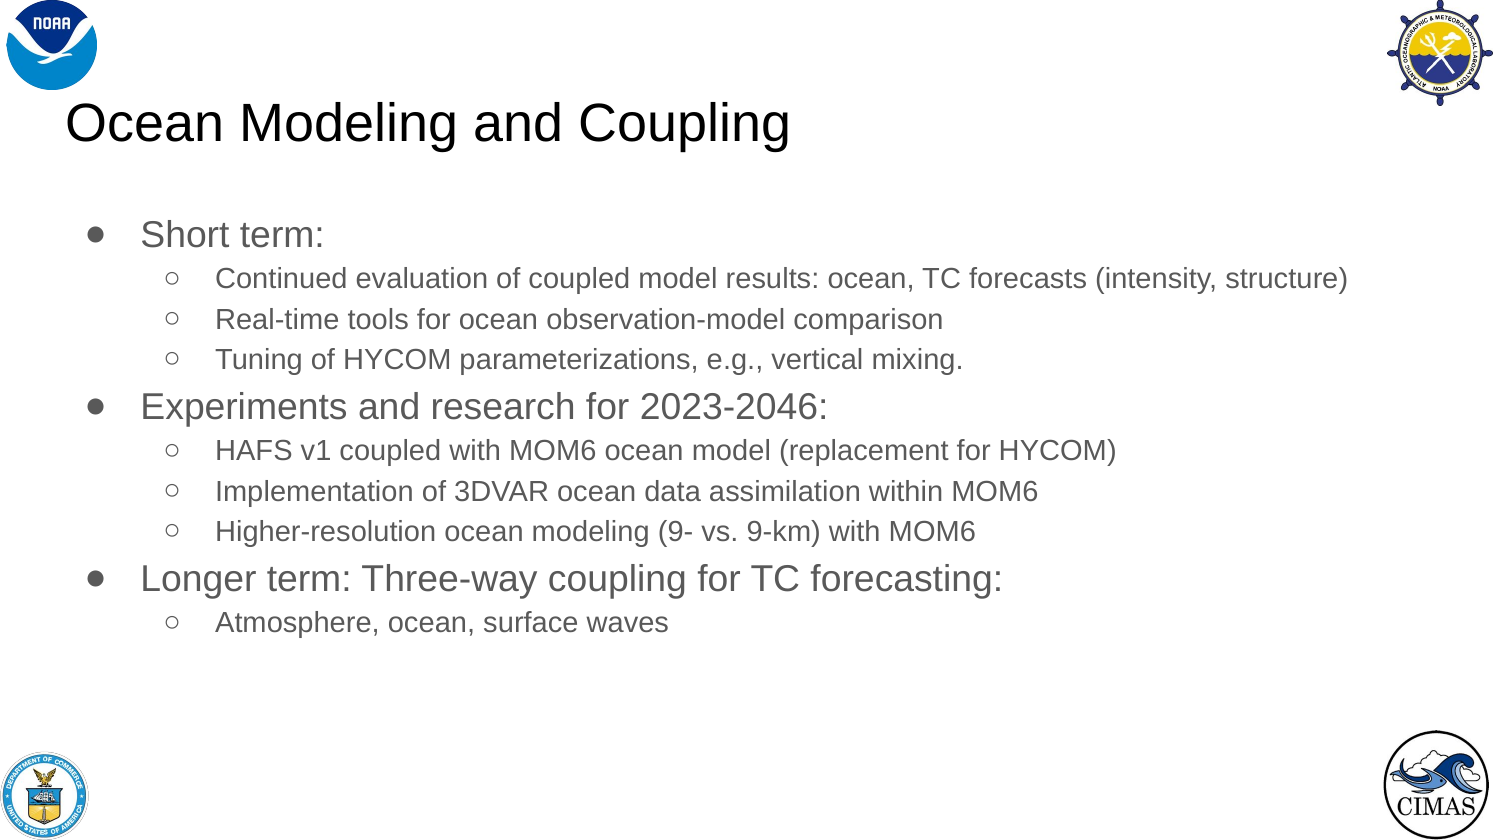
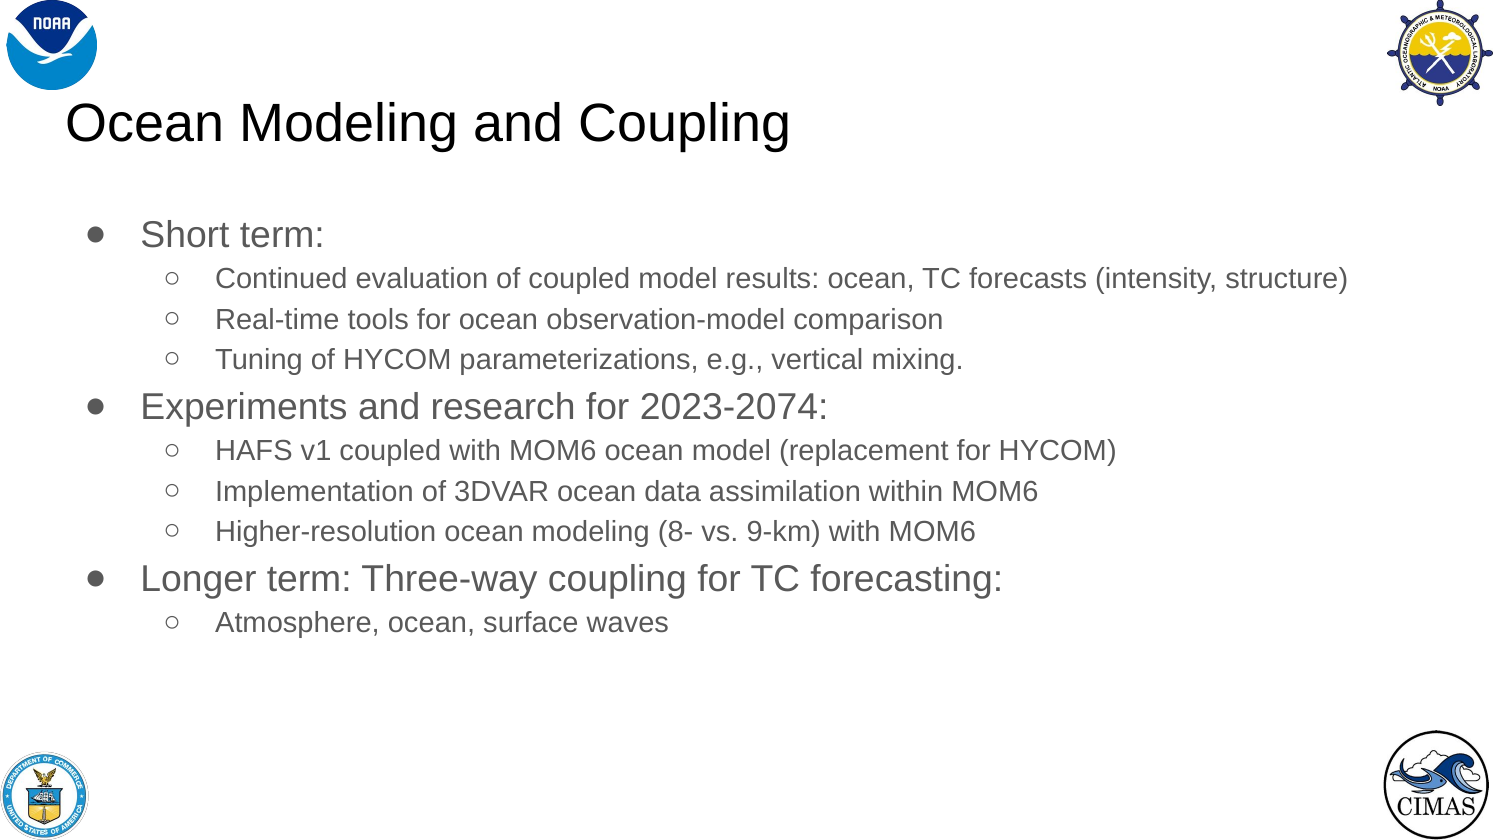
2023-2046: 2023-2046 -> 2023-2074
9-: 9- -> 8-
